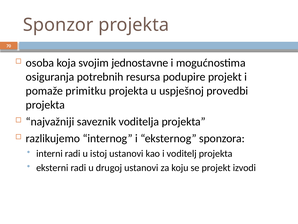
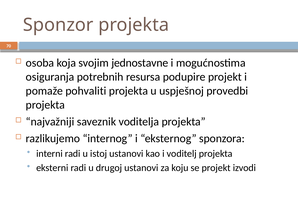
primitku: primitku -> pohvaliti
